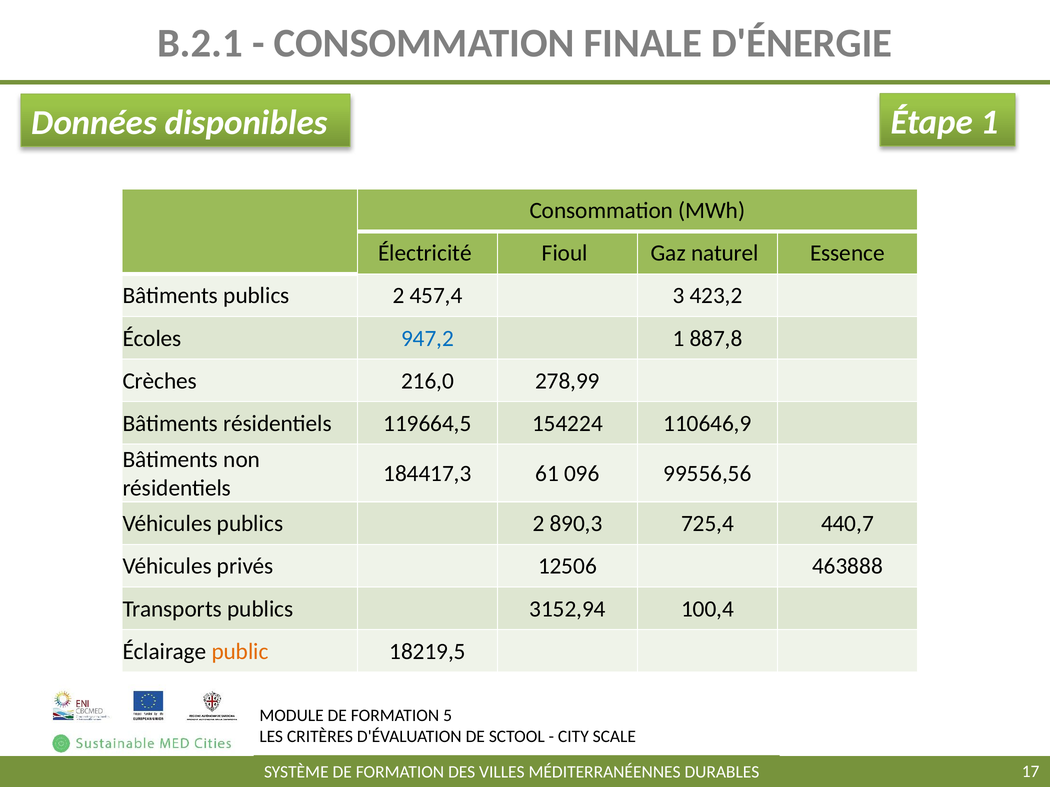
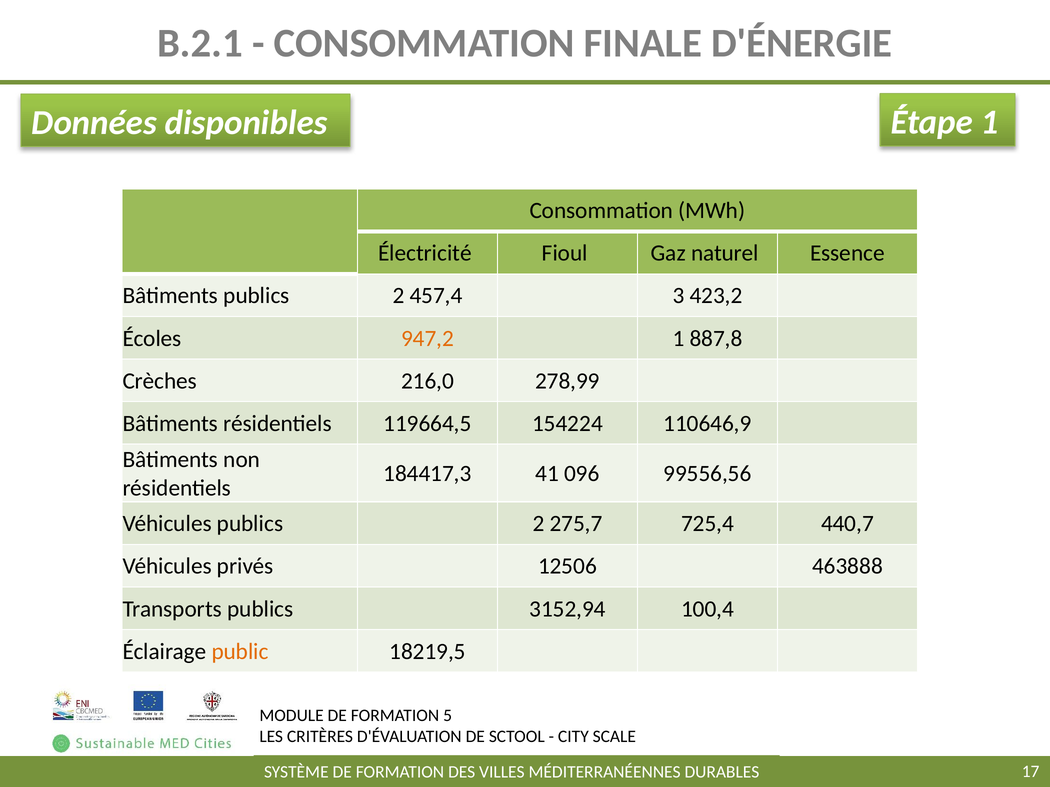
947,2 colour: blue -> orange
61: 61 -> 41
890,3: 890,3 -> 275,7
